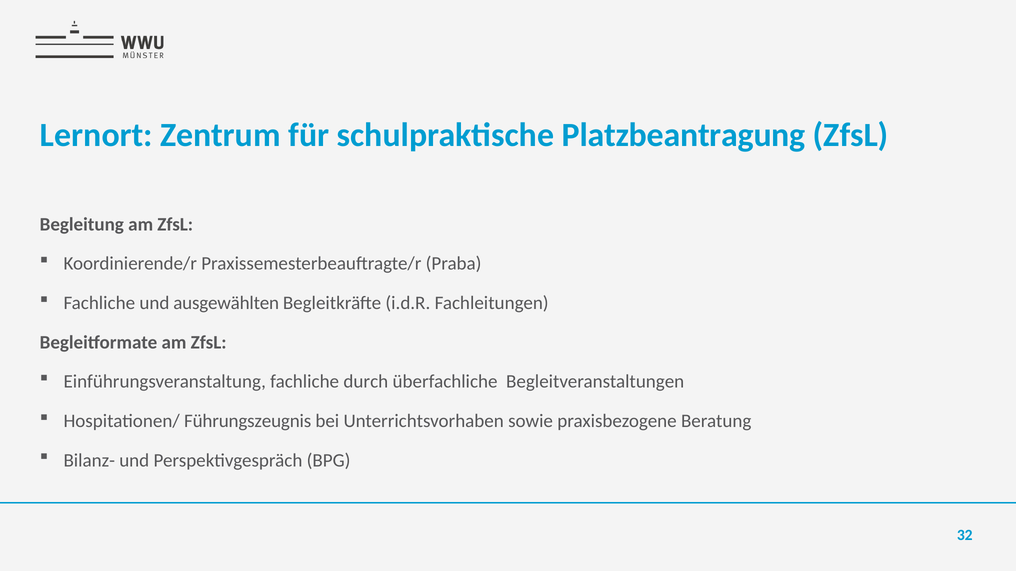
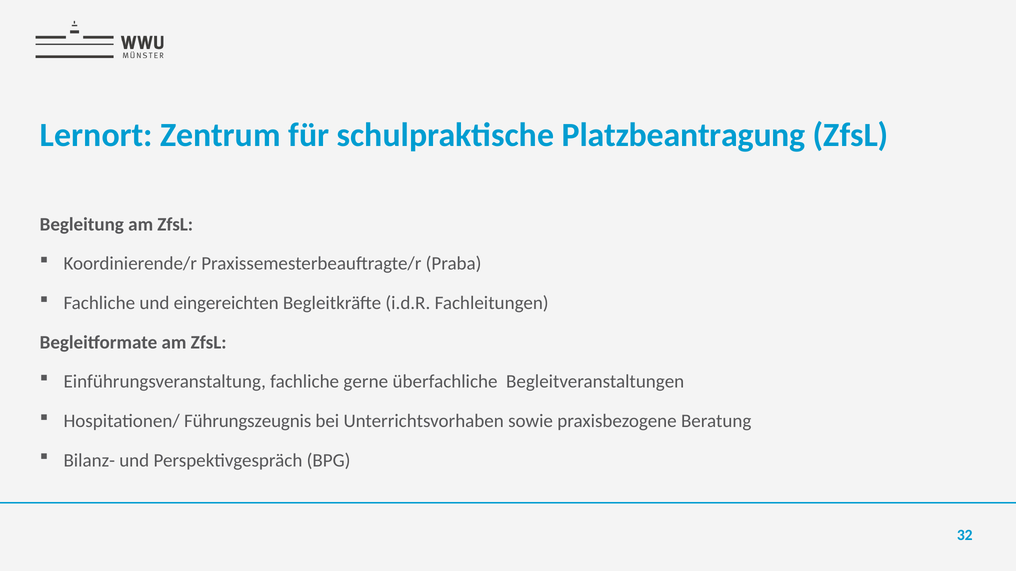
ausgewählten: ausgewählten -> eingereichten
durch: durch -> gerne
